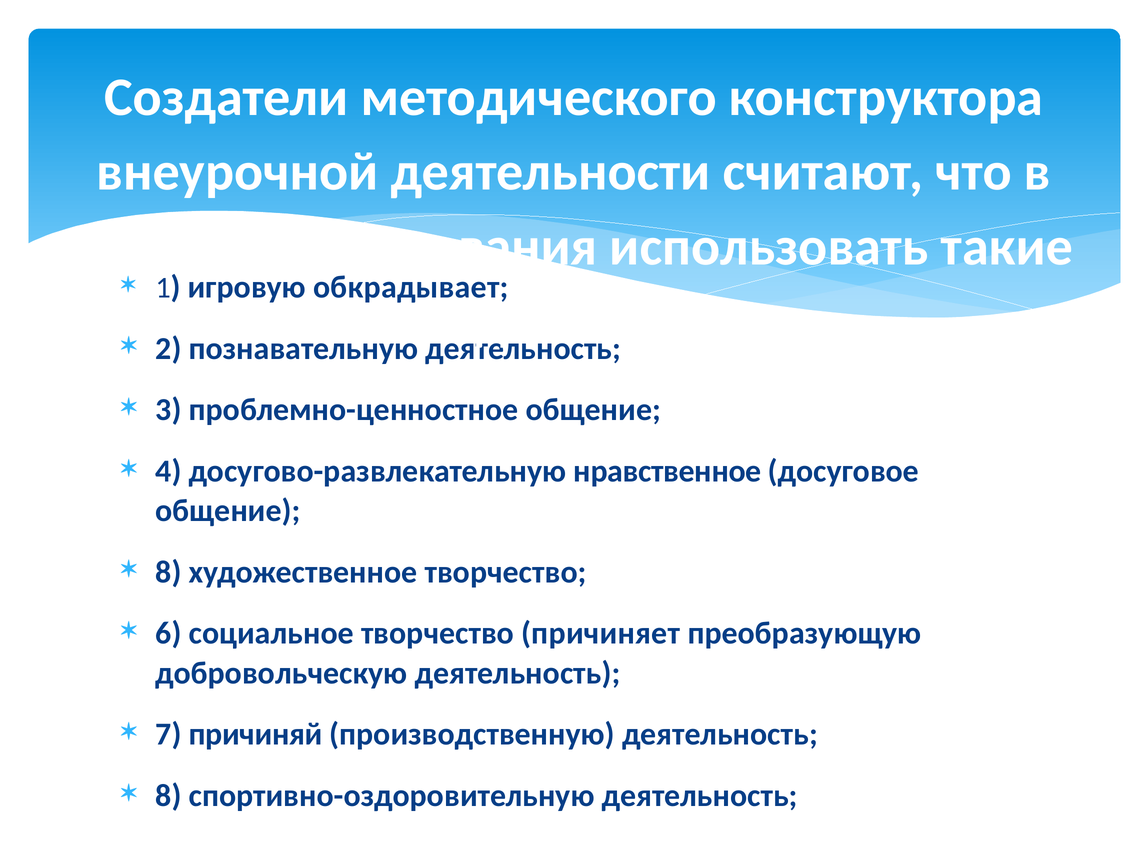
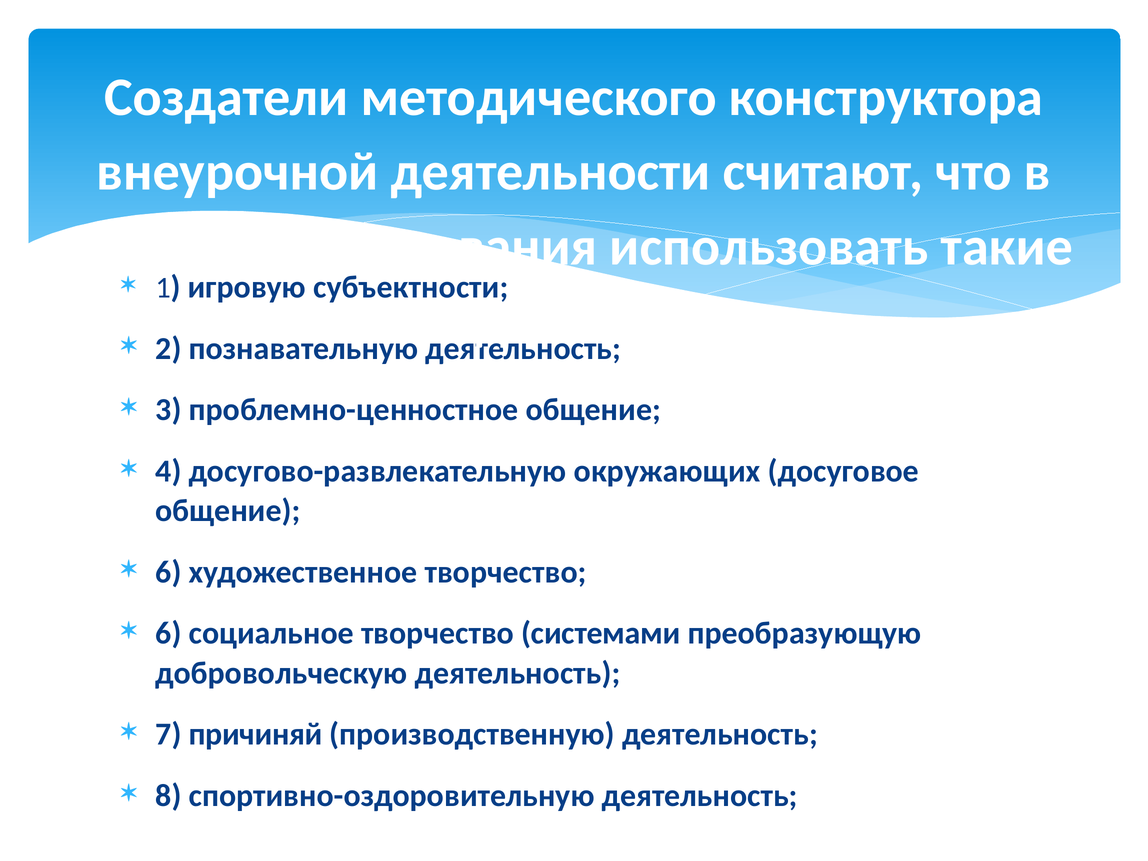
обкрадывает: обкрадывает -> субъектности
нравственное: нравственное -> окружающих
8 at (168, 572): 8 -> 6
причиняет: причиняет -> системами
